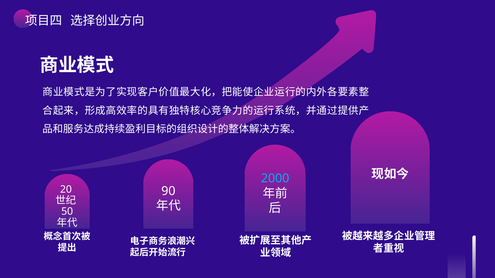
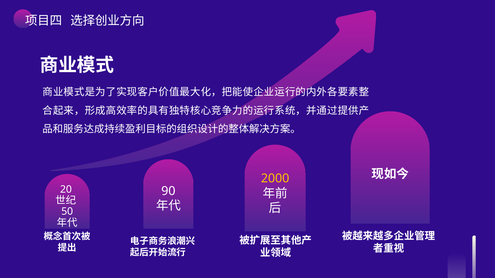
2000 colour: light blue -> yellow
